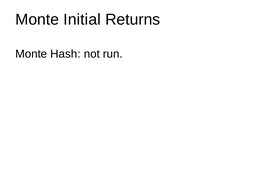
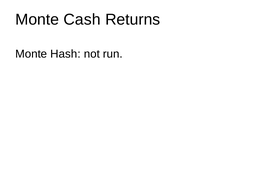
Initial: Initial -> Cash
